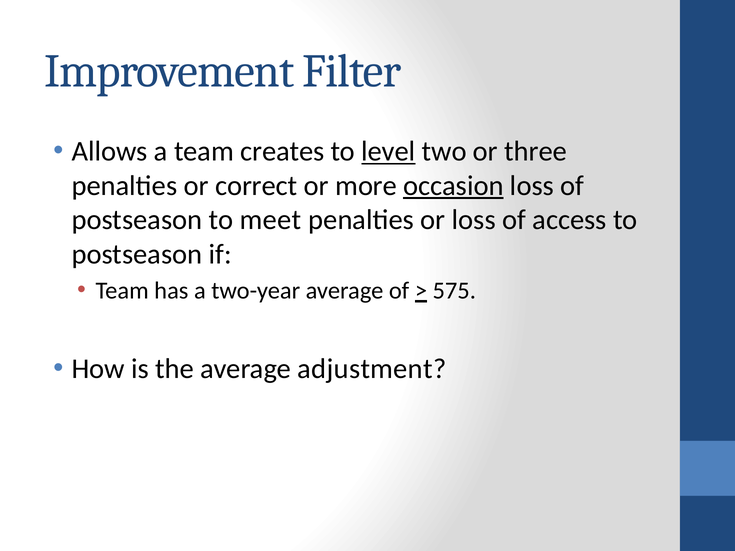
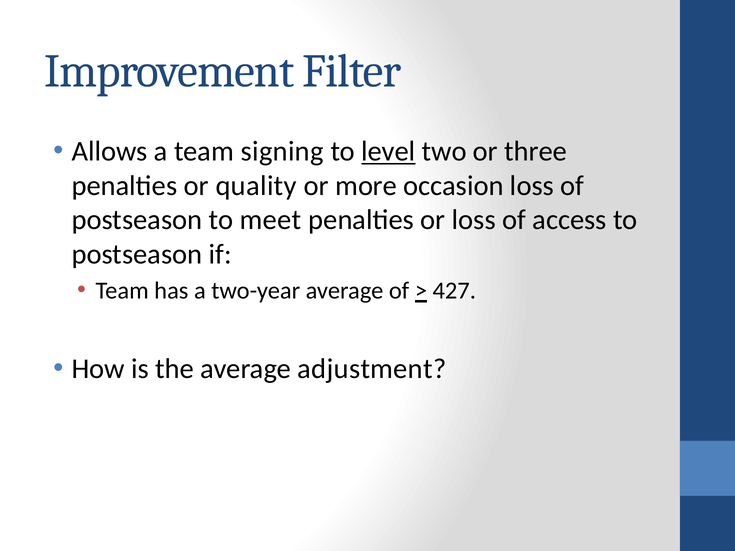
creates: creates -> signing
correct: correct -> quality
occasion underline: present -> none
575: 575 -> 427
